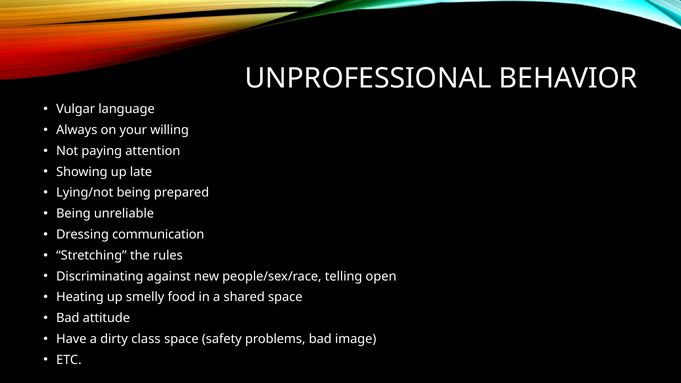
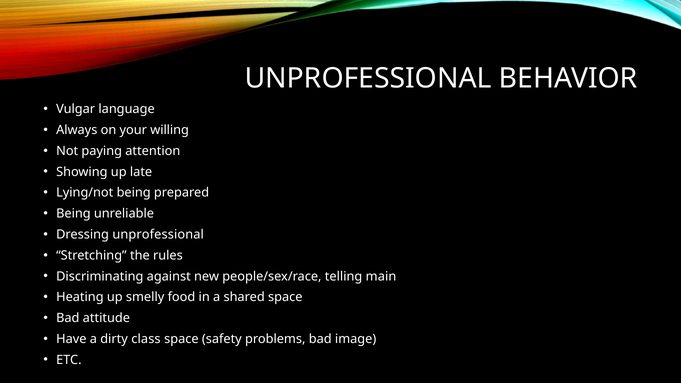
Dressing communication: communication -> unprofessional
open: open -> main
